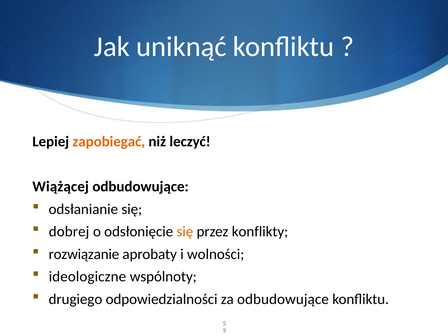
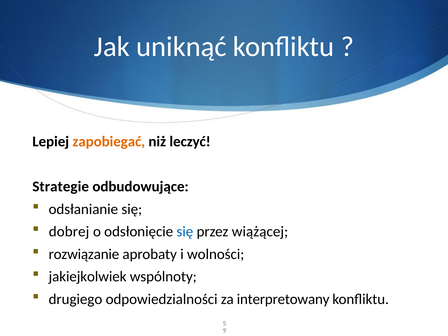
Wiążącej: Wiążącej -> Strategie
się at (185, 232) colour: orange -> blue
konflikty: konflikty -> wiążącej
ideologiczne: ideologiczne -> jakiejkolwiek
za odbudowujące: odbudowujące -> interpretowany
